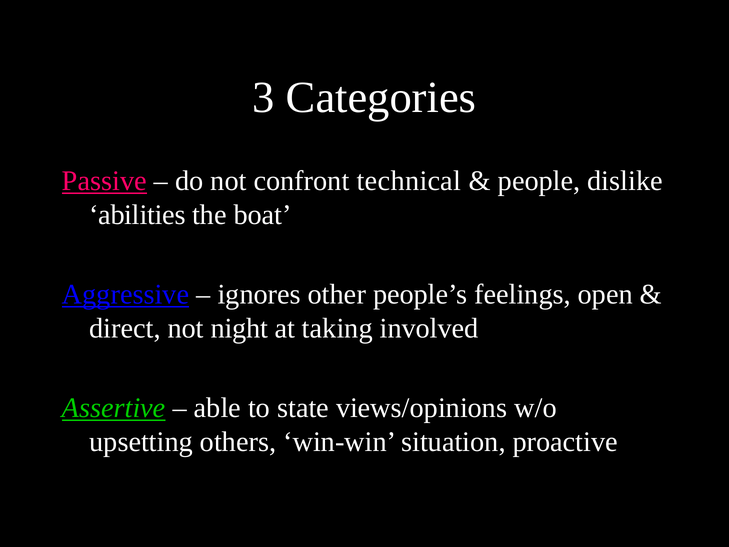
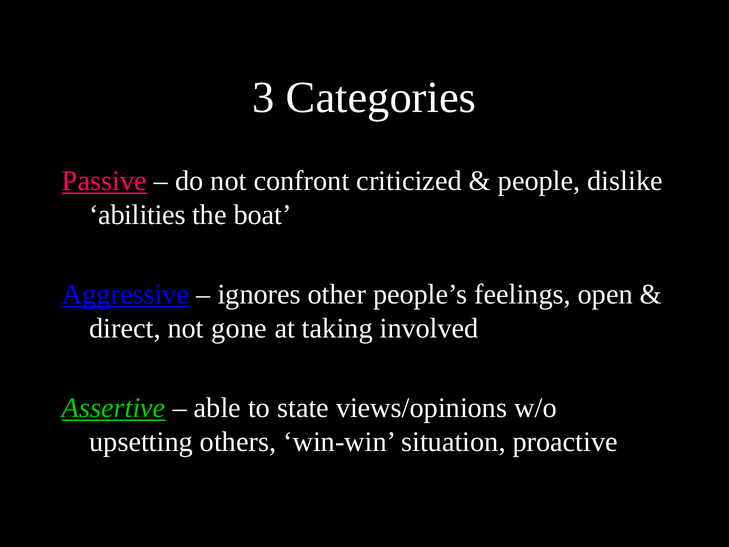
technical: technical -> criticized
night: night -> gone
